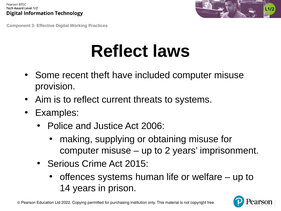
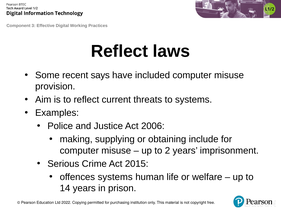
theft: theft -> says
obtaining misuse: misuse -> include
